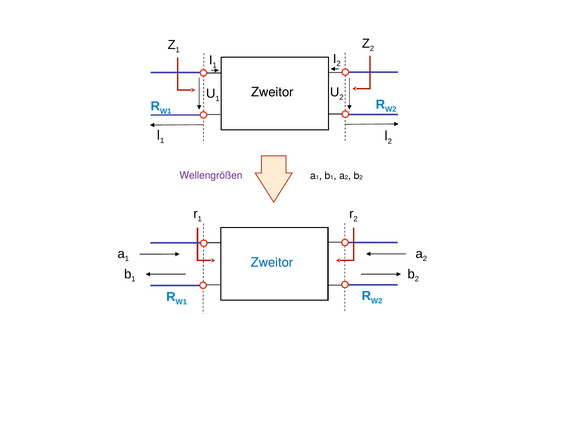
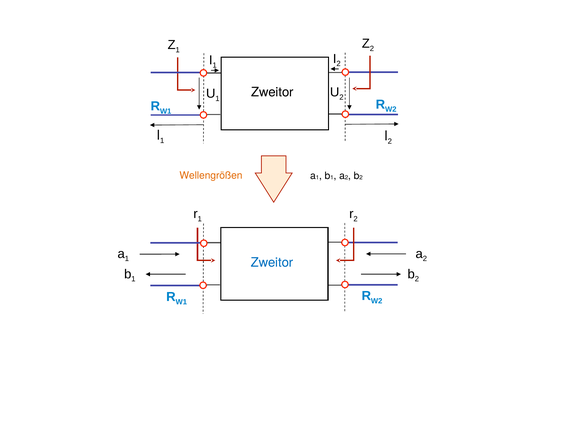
Wellengrößen colour: purple -> orange
